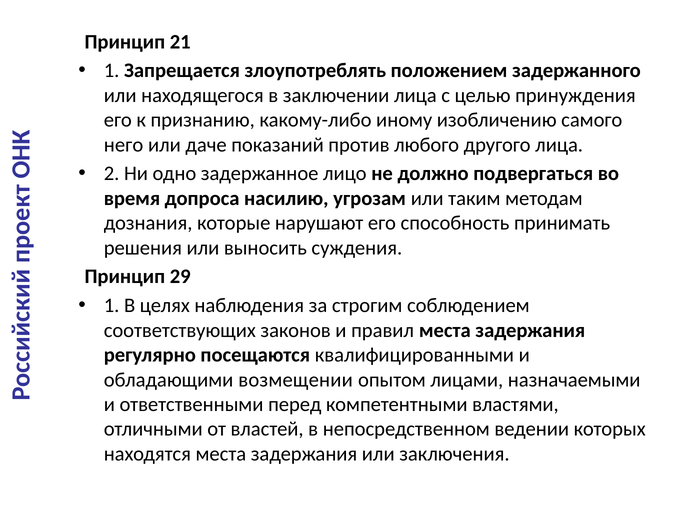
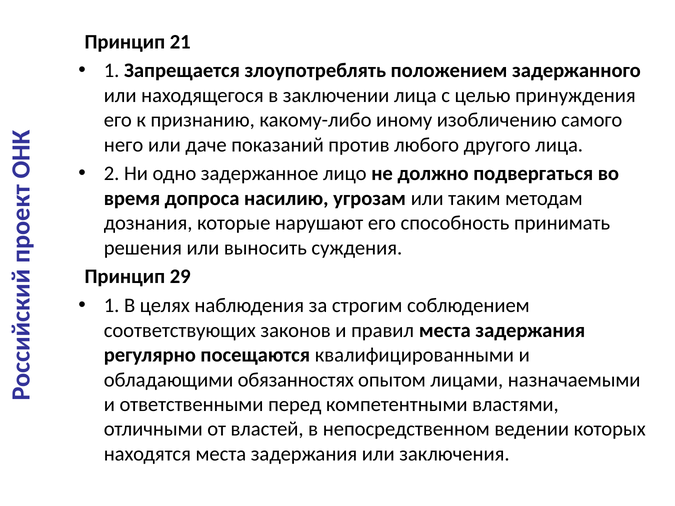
возмещении: возмещении -> обязанностях
